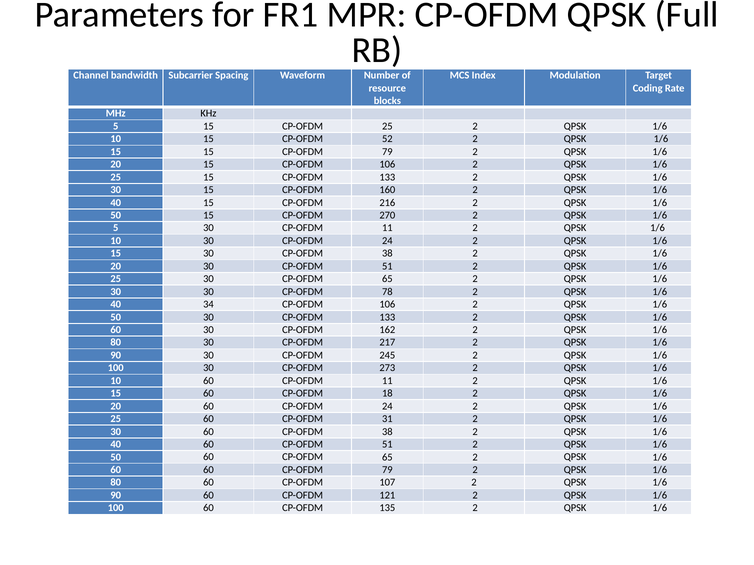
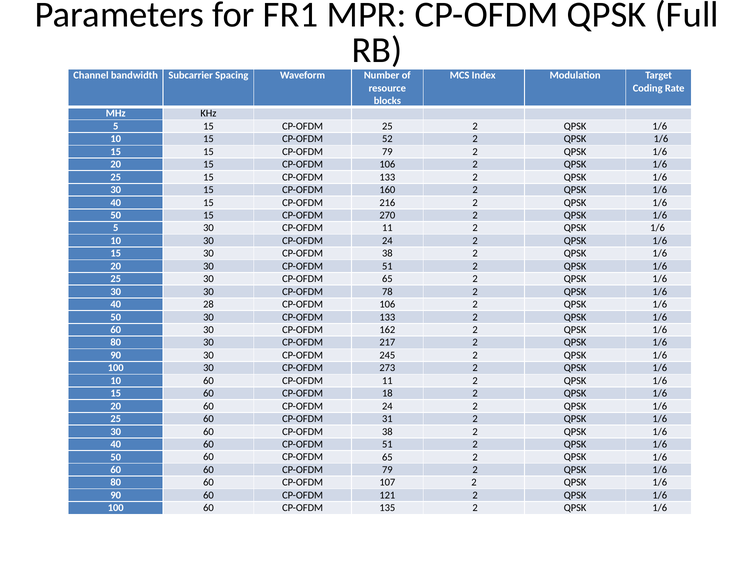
34: 34 -> 28
